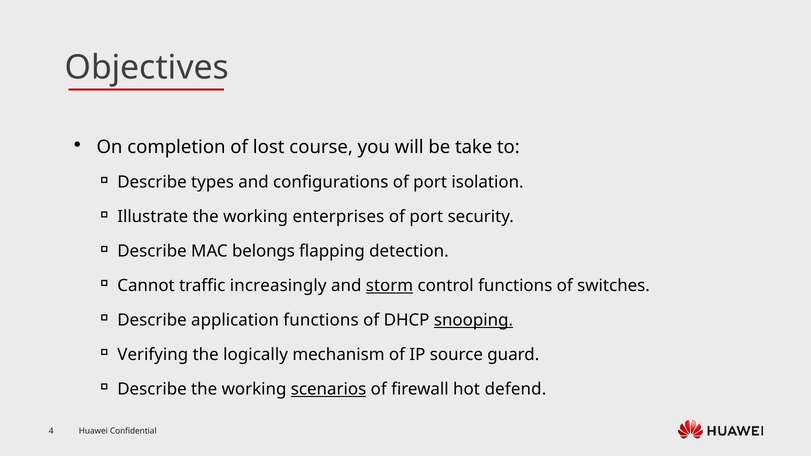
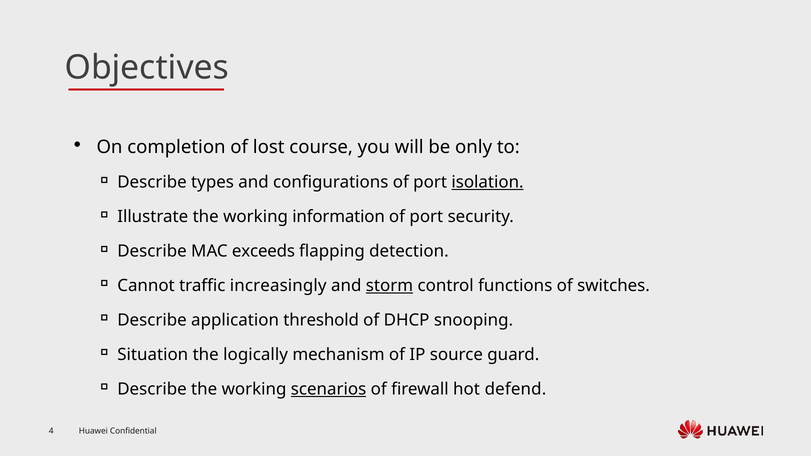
take: take -> only
isolation underline: none -> present
enterprises: enterprises -> information
belongs: belongs -> exceeds
application functions: functions -> threshold
snooping underline: present -> none
Verifying: Verifying -> Situation
